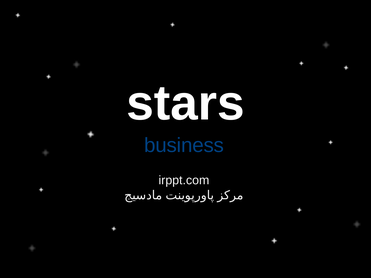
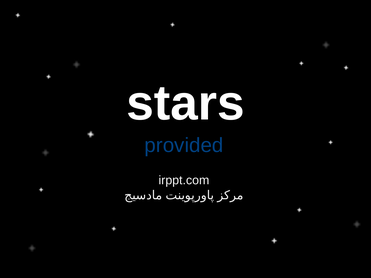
business: business -> provided
